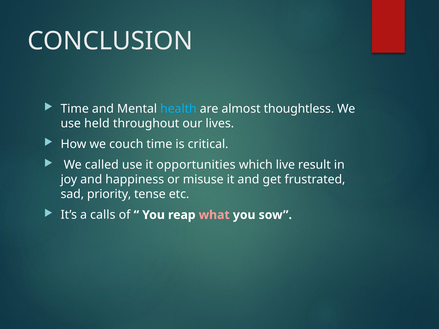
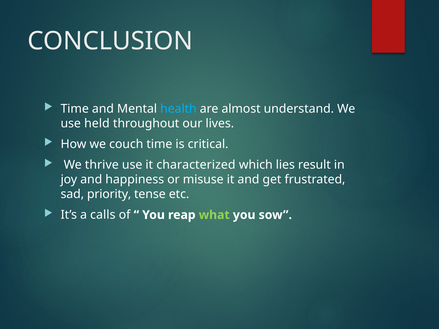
thoughtless: thoughtless -> understand
called: called -> thrive
opportunities: opportunities -> characterized
live: live -> lies
what colour: pink -> light green
